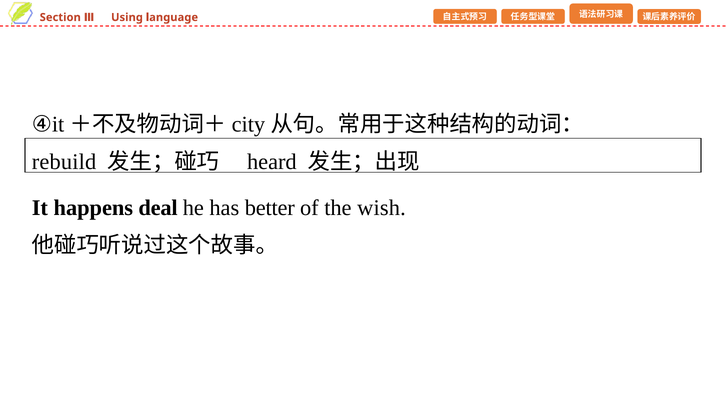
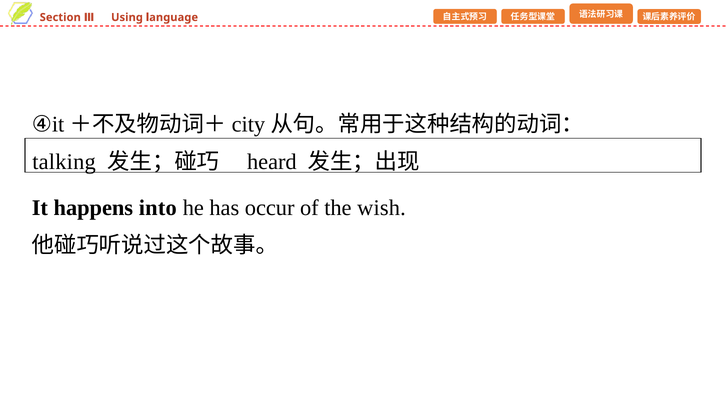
rebuild: rebuild -> talking
deal: deal -> into
better: better -> occur
